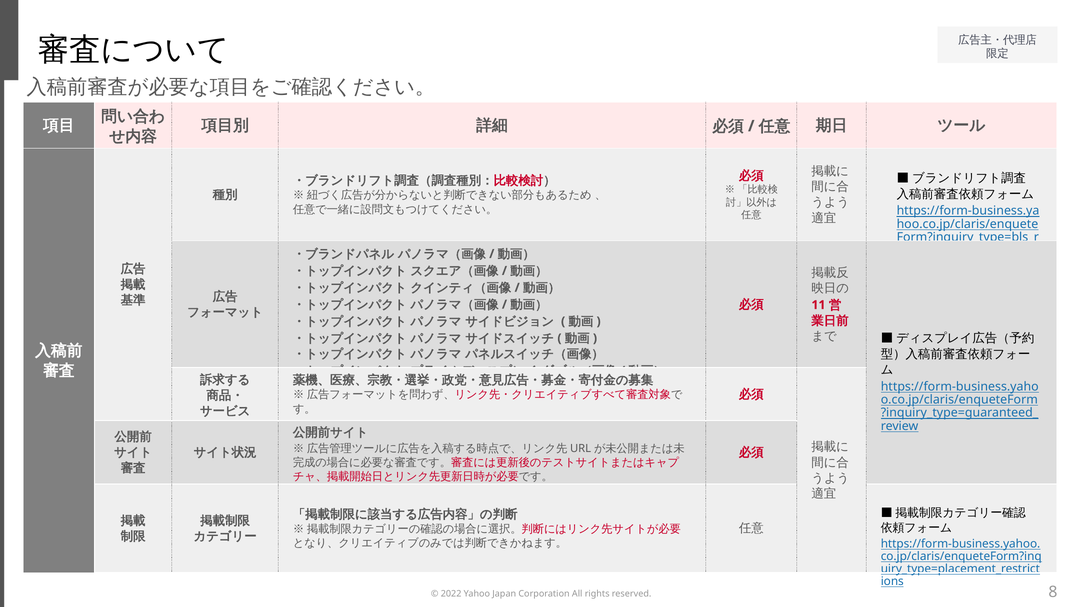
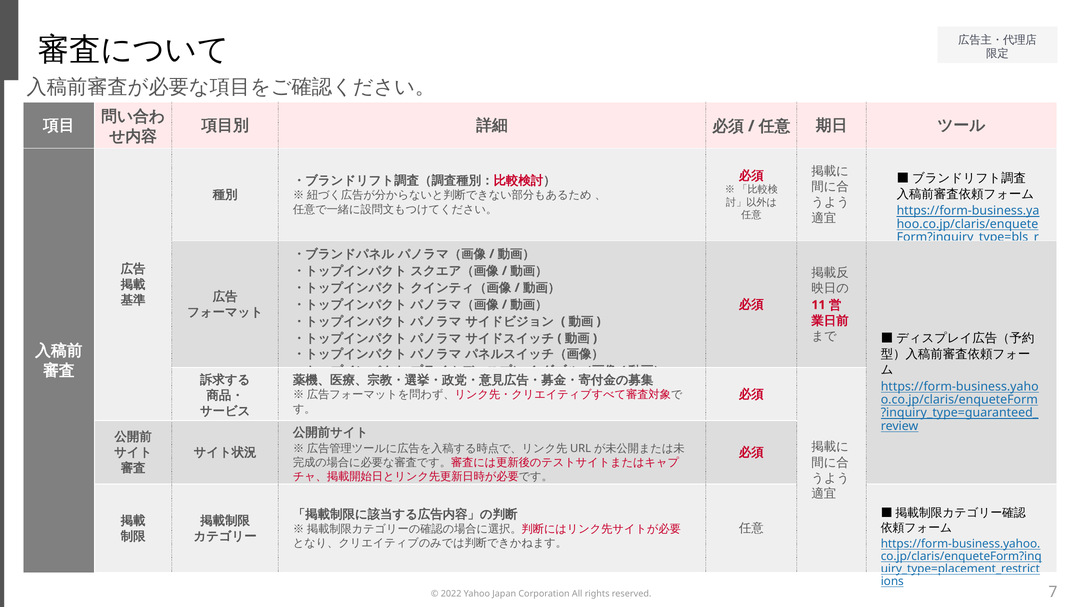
8: 8 -> 7
